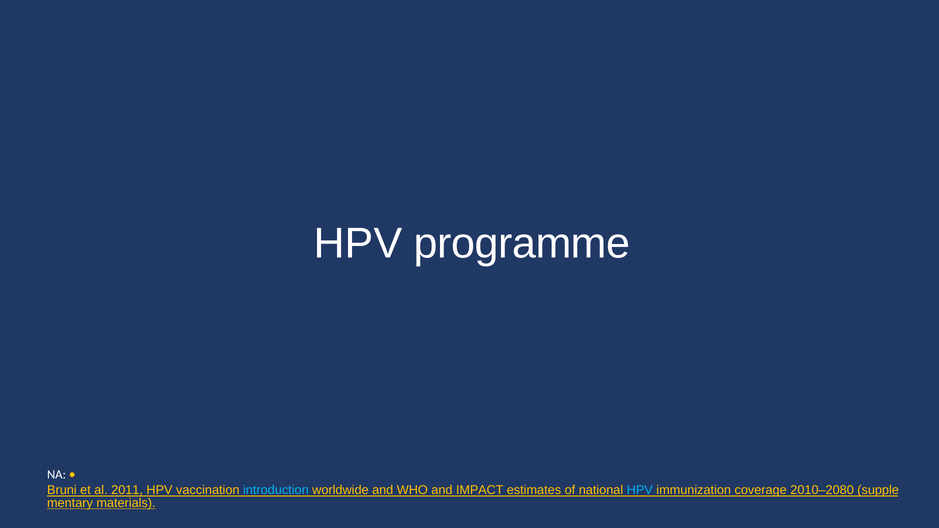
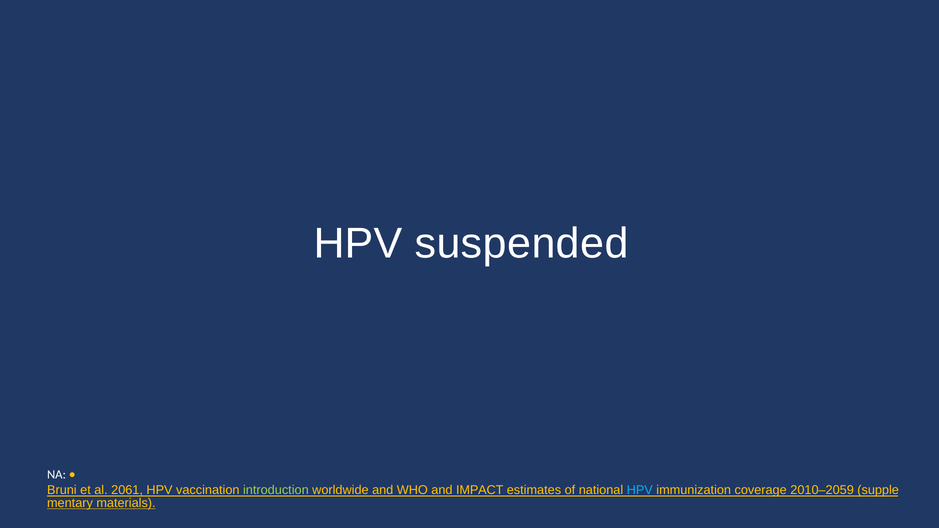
programme: programme -> suspended
2011: 2011 -> 2061
introduction colour: light blue -> light green
2010–2080: 2010–2080 -> 2010–2059
